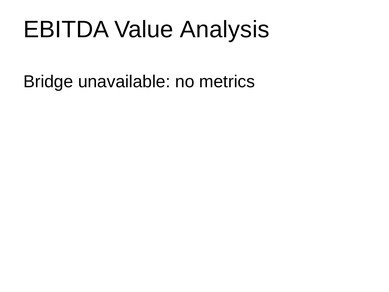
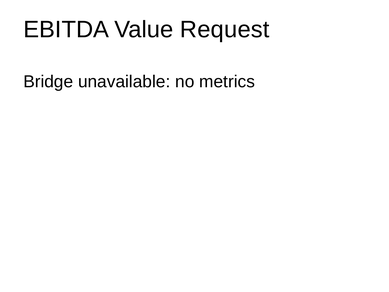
Analysis: Analysis -> Request
